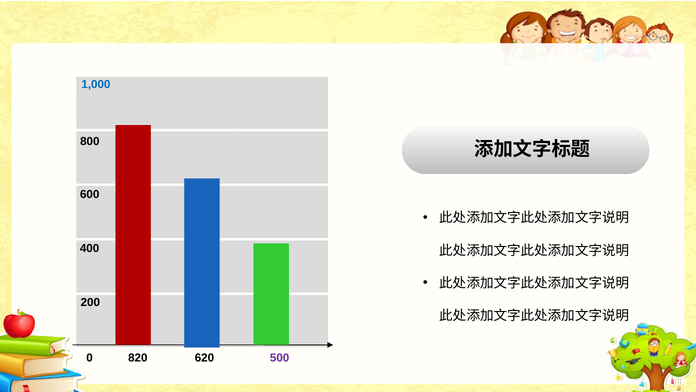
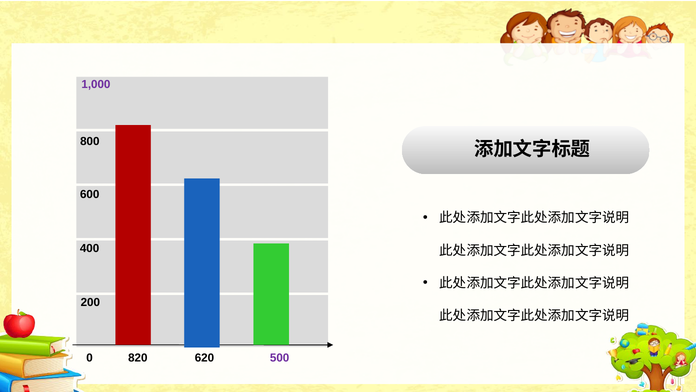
1,000 colour: blue -> purple
